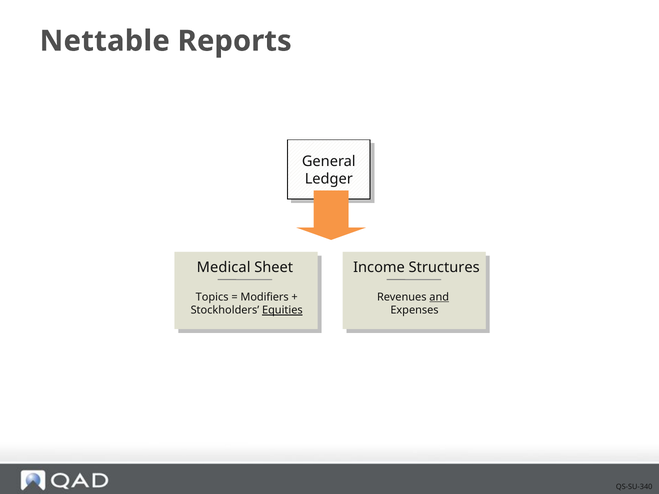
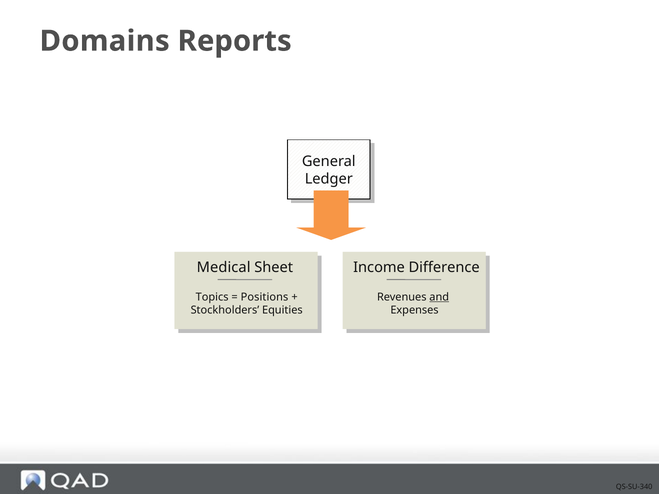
Nettable: Nettable -> Domains
Structures: Structures -> Difference
Modifiers: Modifiers -> Positions
Equities underline: present -> none
